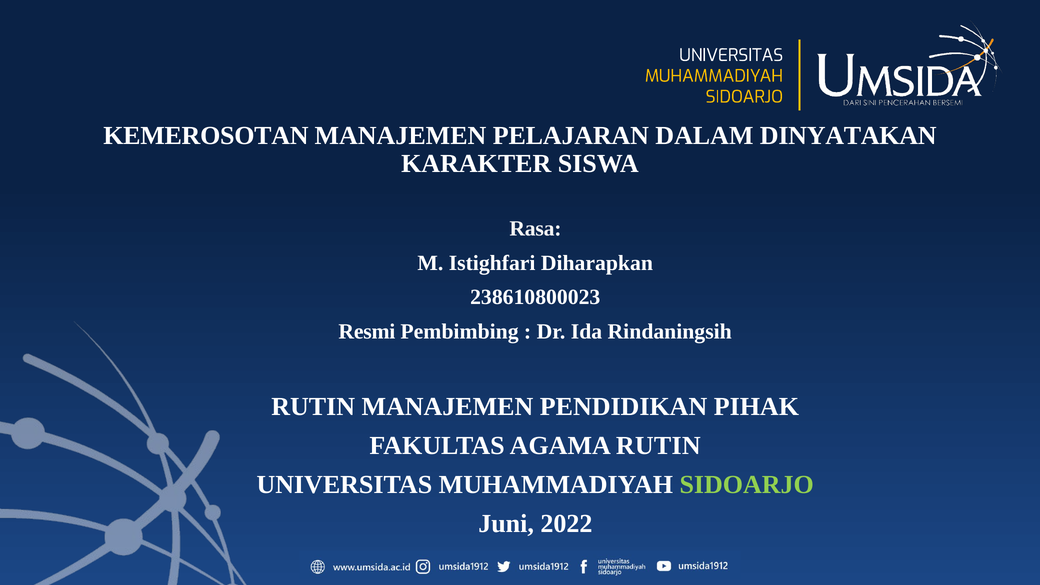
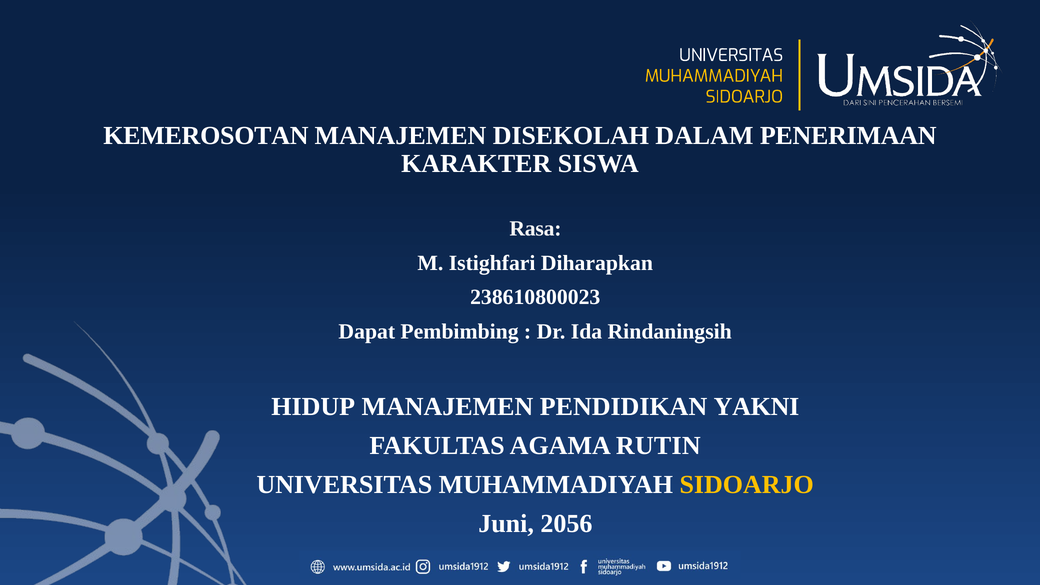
PELAJARAN: PELAJARAN -> DISEKOLAH
DINYATAKAN: DINYATAKAN -> PENERIMAAN
Resmi: Resmi -> Dapat
RUTIN at (313, 407): RUTIN -> HIDUP
PIHAK: PIHAK -> YAKNI
SIDOARJO at (747, 485) colour: light green -> yellow
2022: 2022 -> 2056
